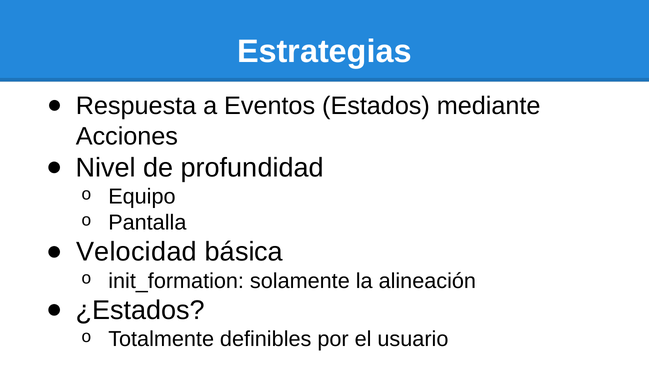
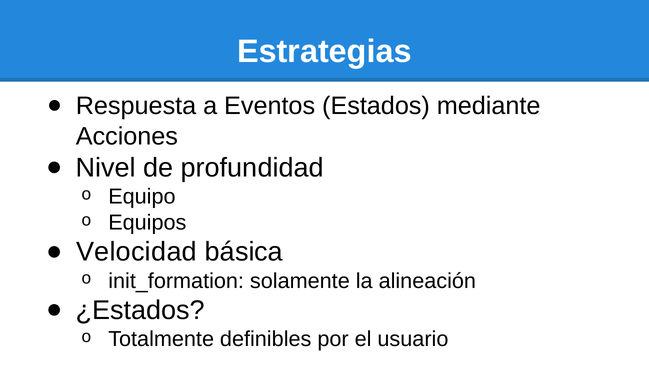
Pantalla: Pantalla -> Equipos
